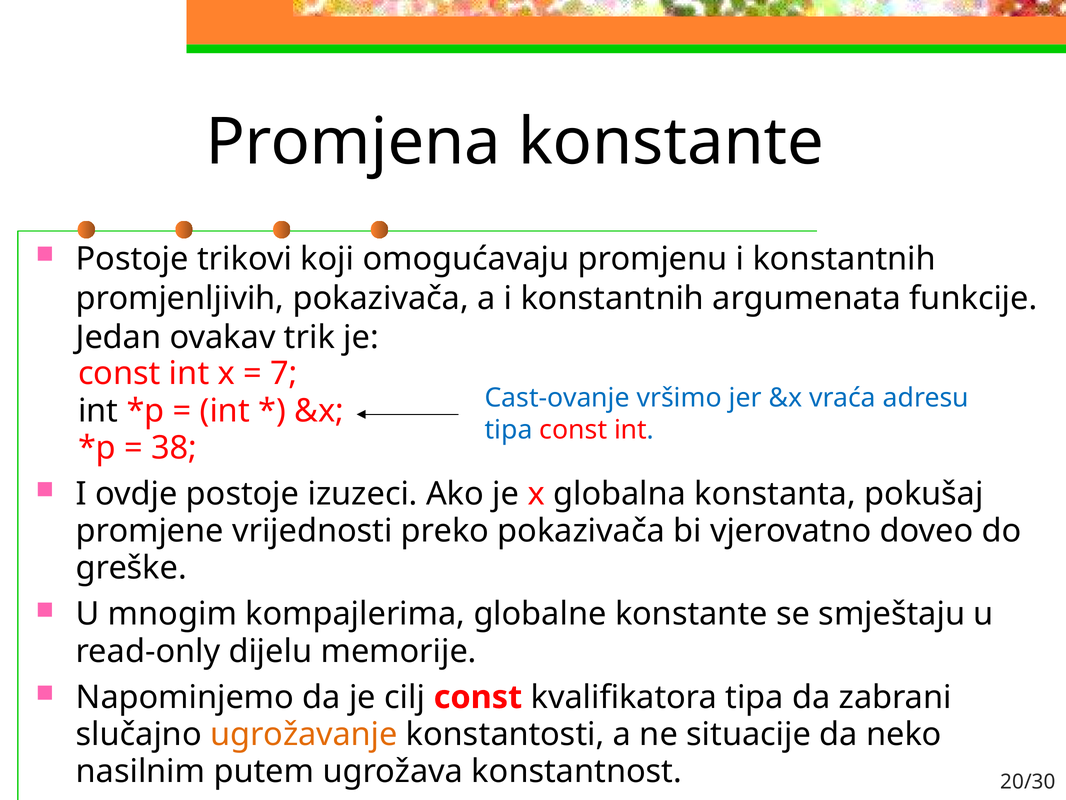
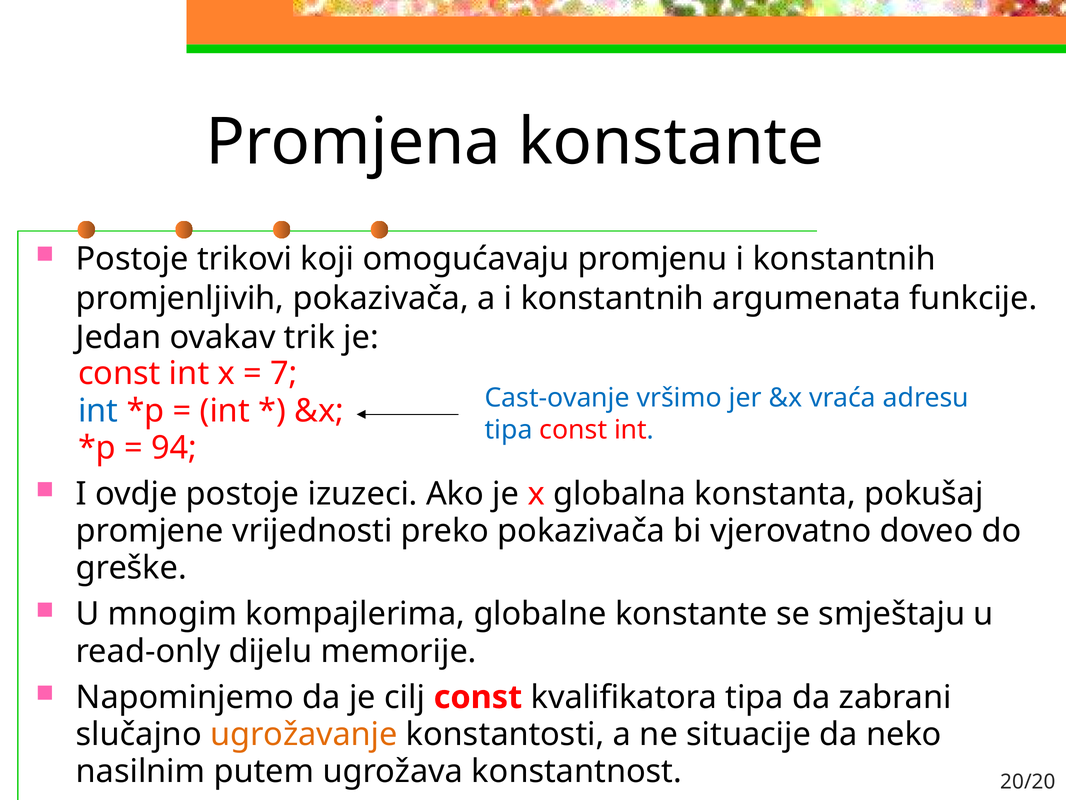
int at (98, 410) colour: black -> blue
38: 38 -> 94
20/30: 20/30 -> 20/20
